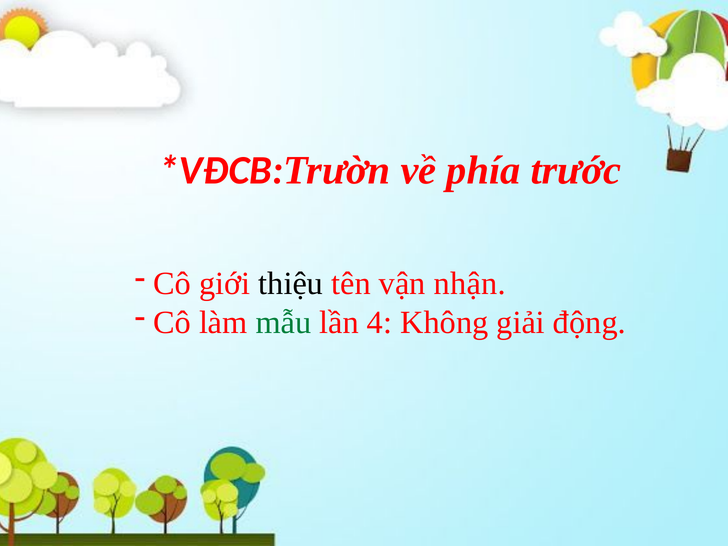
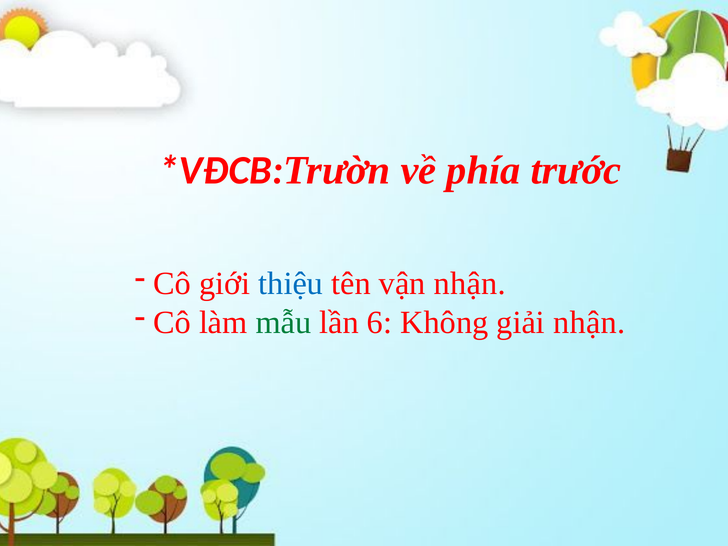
thiệu colour: black -> blue
4: 4 -> 6
giải động: động -> nhận
